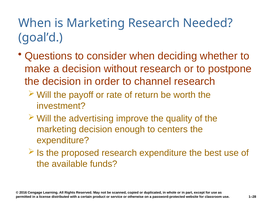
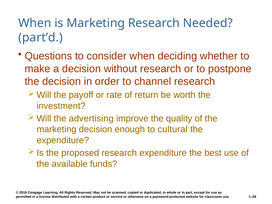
goal’d: goal’d -> part’d
centers: centers -> cultural
